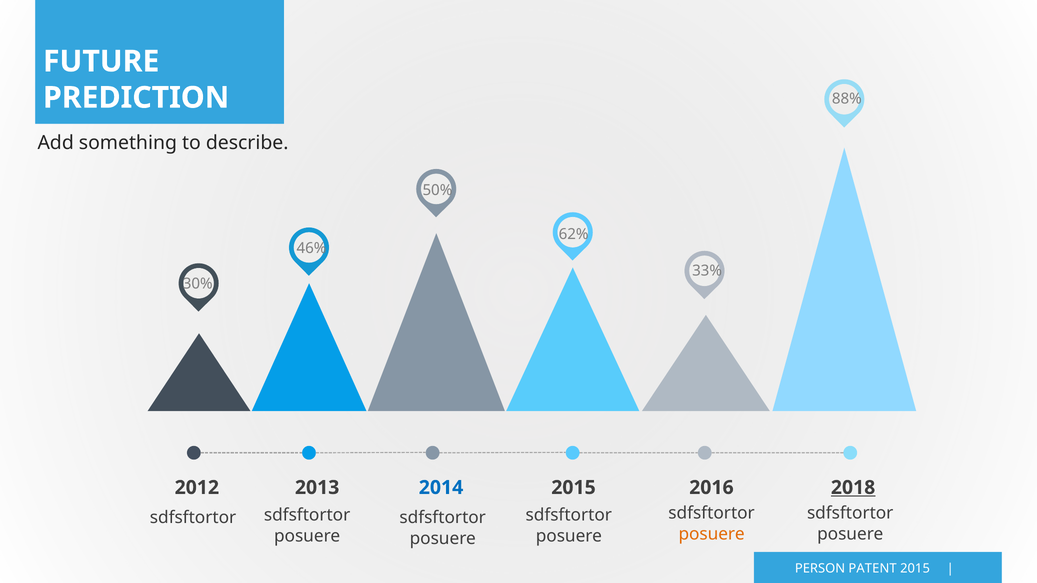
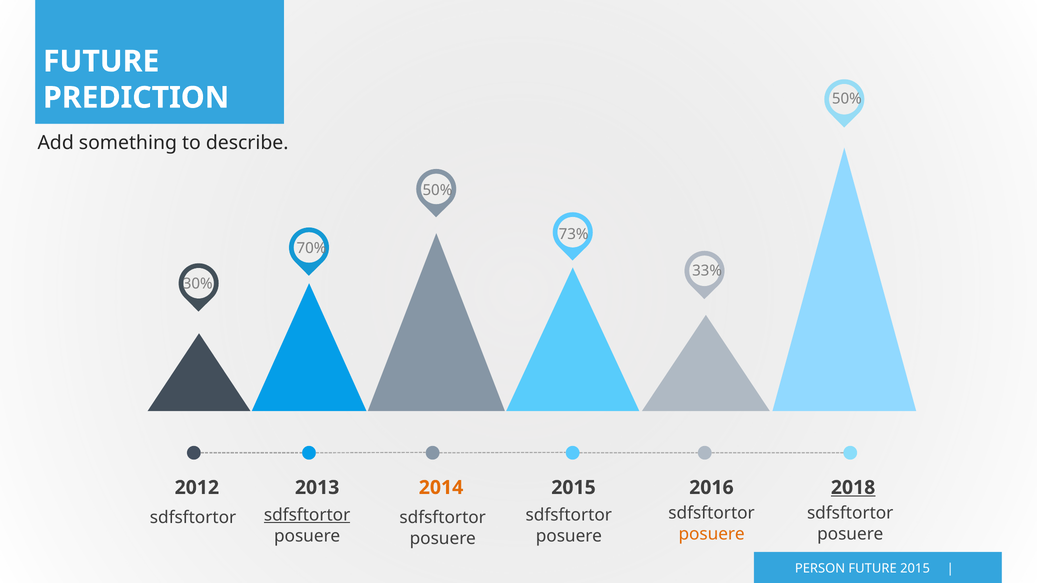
88% at (847, 99): 88% -> 50%
62%: 62% -> 73%
46%: 46% -> 70%
2014 colour: blue -> orange
sdfsftortor at (307, 515) underline: none -> present
PERSON PATENT: PATENT -> FUTURE
